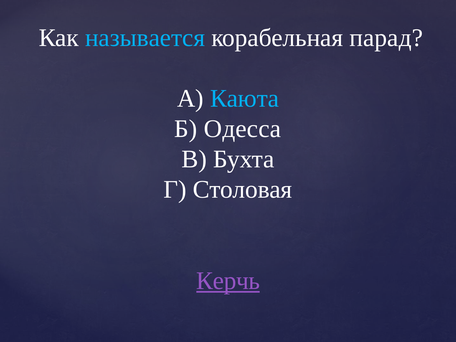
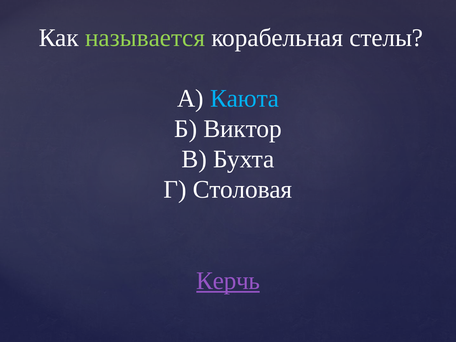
называется colour: light blue -> light green
парад: парад -> стелы
Одесса: Одесса -> Виктор
